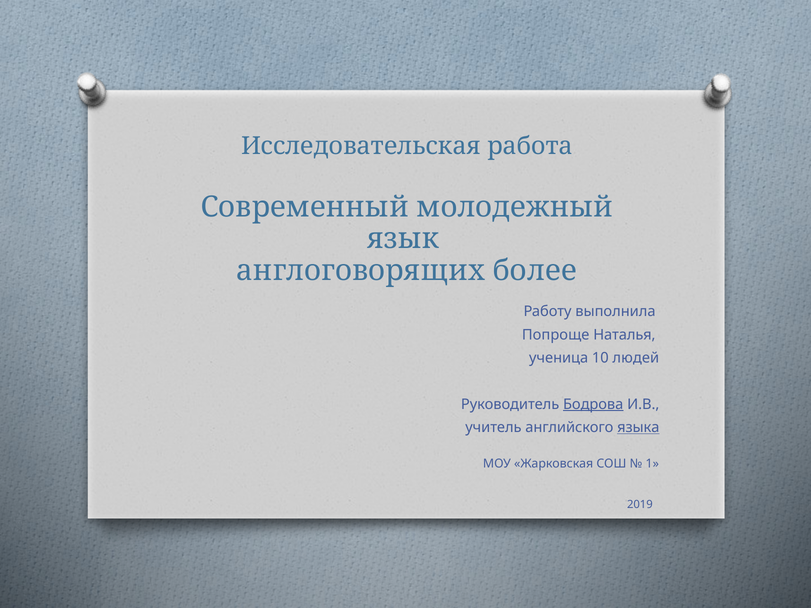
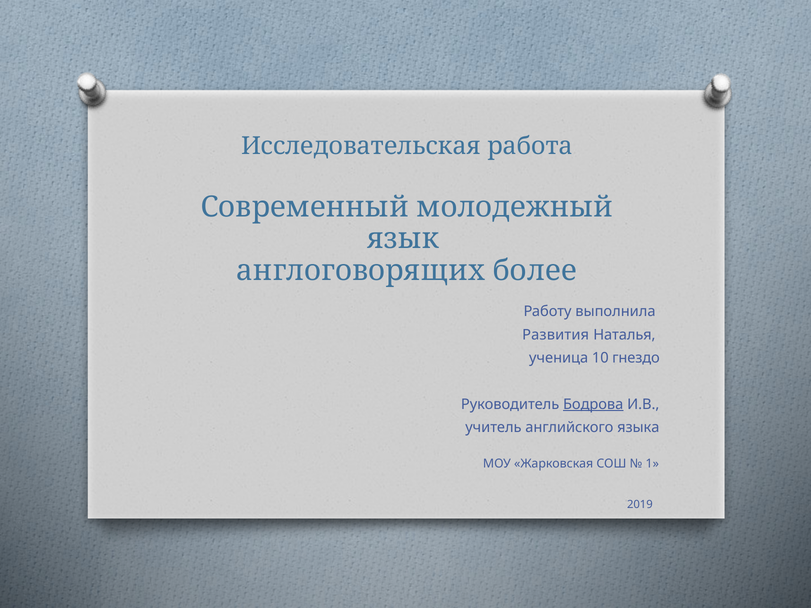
Попроще: Попроще -> Развития
людей: людей -> гнездо
языка underline: present -> none
